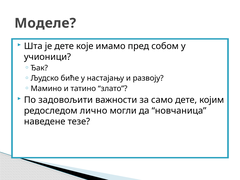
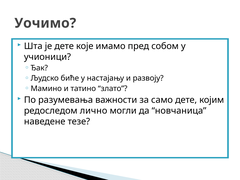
Моделе: Моделе -> Уочимо
задовољити: задовољити -> разумевања
